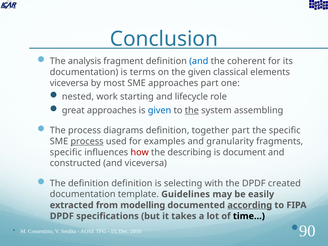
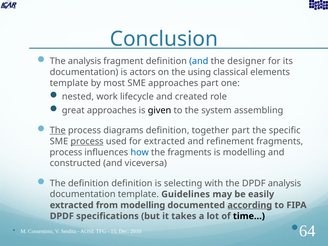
coherent: coherent -> designer
terms: terms -> actors
the given: given -> using
viceversa at (69, 83): viceversa -> template
starting: starting -> lifecycle
lifecycle: lifecycle -> created
given at (160, 110) colour: blue -> black
the at (192, 110) underline: present -> none
The at (58, 130) underline: none -> present
for examples: examples -> extracted
granularity: granularity -> refinement
specific at (66, 152): specific -> process
how colour: red -> blue
the describing: describing -> fragments
is document: document -> modelling
DPDF created: created -> analysis
90: 90 -> 64
